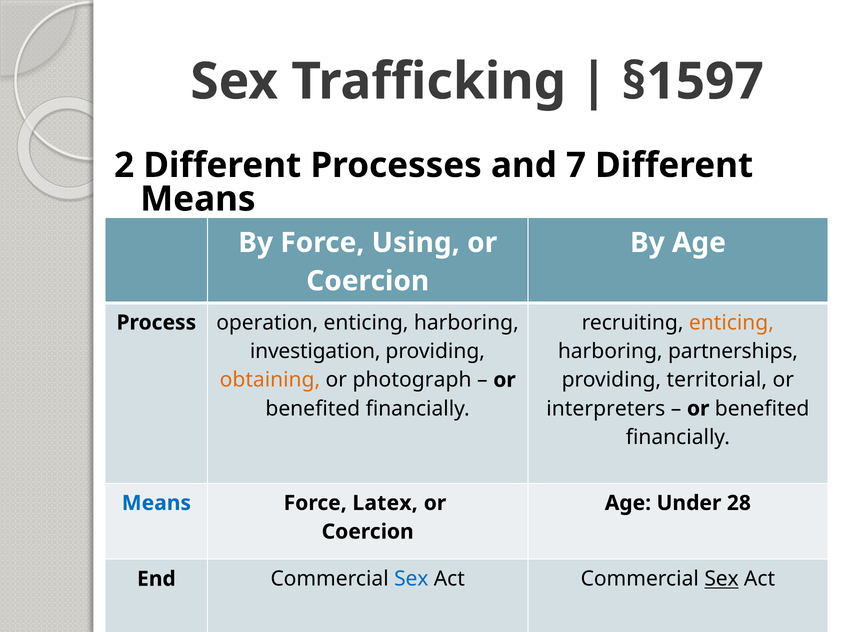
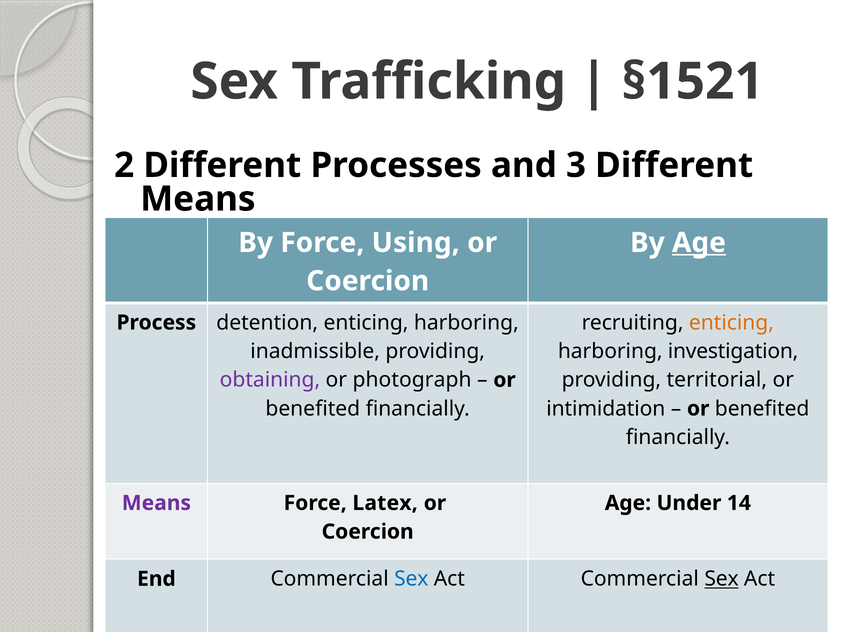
§1597: §1597 -> §1521
7: 7 -> 3
Age at (699, 243) underline: none -> present
operation: operation -> detention
investigation: investigation -> inadmissible
partnerships: partnerships -> investigation
obtaining colour: orange -> purple
interpreters: interpreters -> intimidation
Means at (156, 503) colour: blue -> purple
28: 28 -> 14
